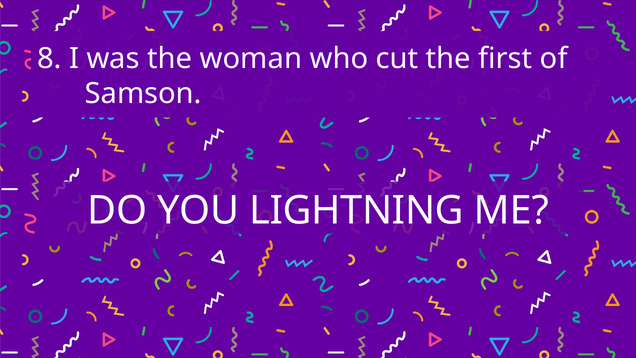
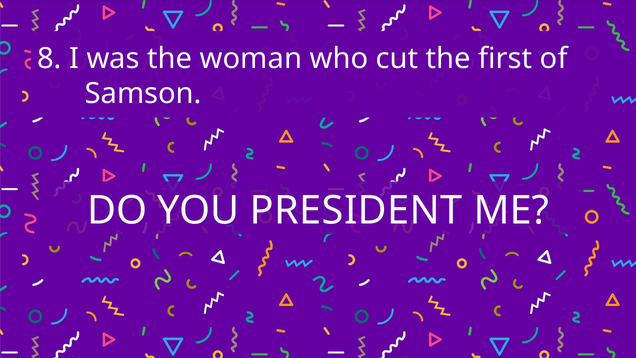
LIGHTNING: LIGHTNING -> PRESIDENT
